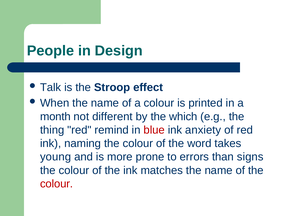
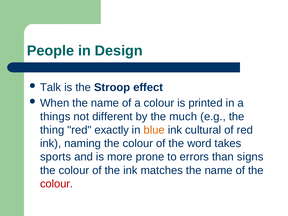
month: month -> things
which: which -> much
remind: remind -> exactly
blue colour: red -> orange
anxiety: anxiety -> cultural
young: young -> sports
